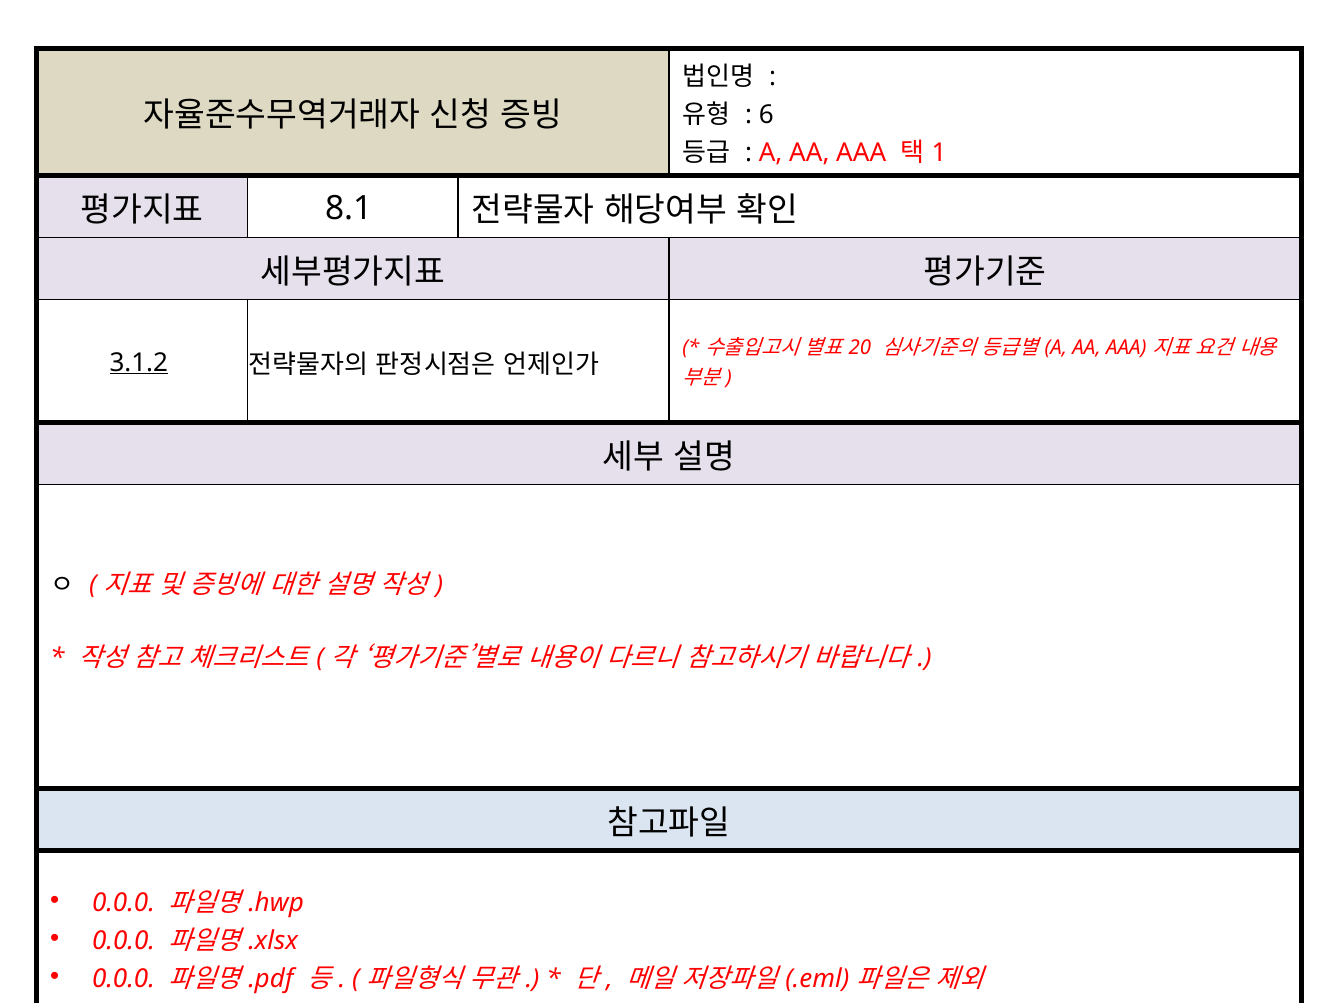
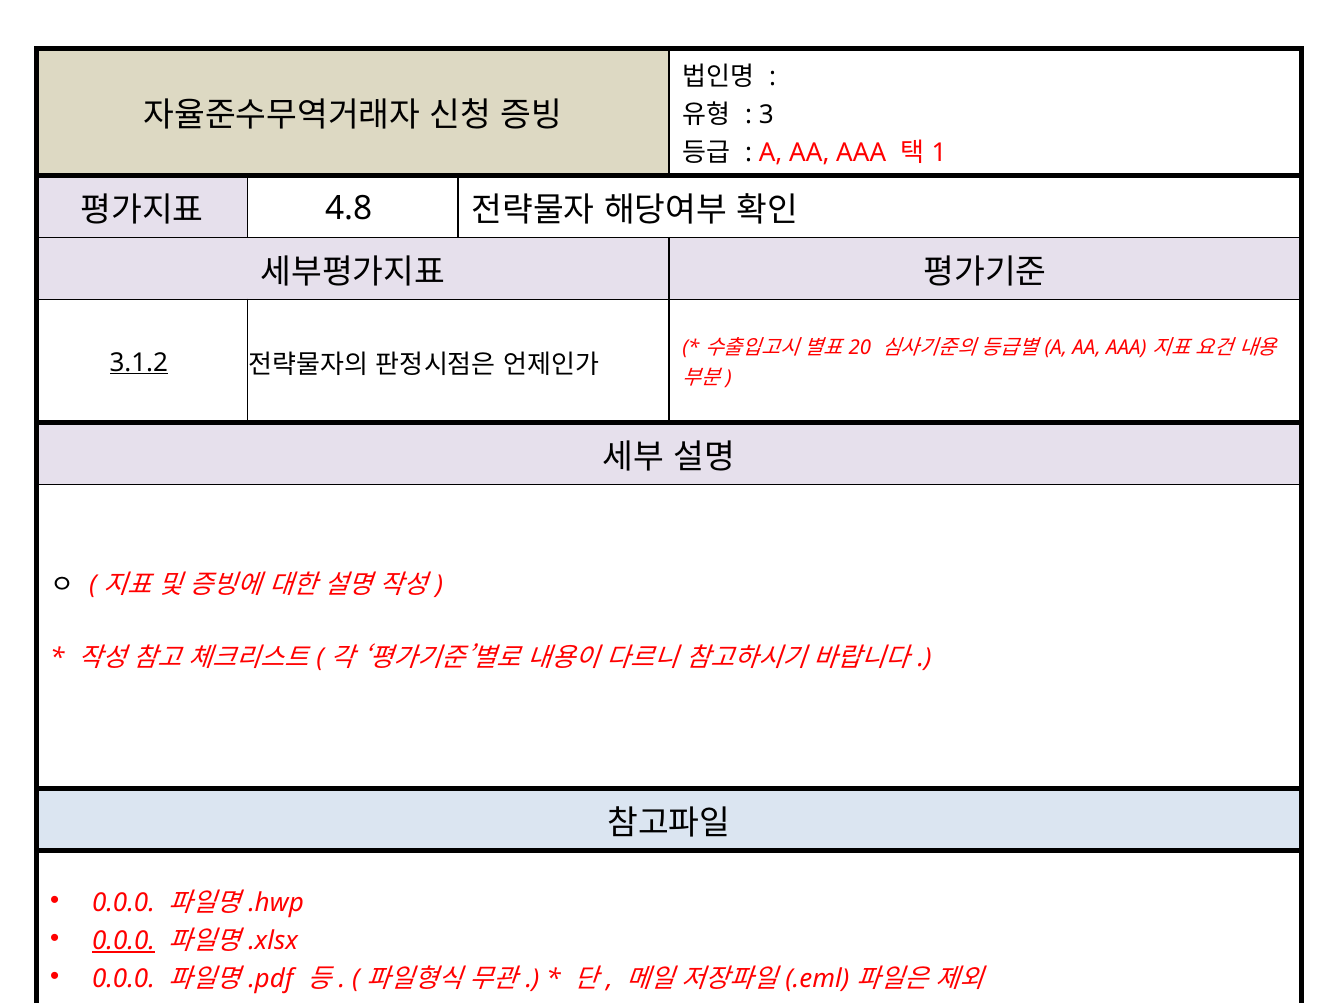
6: 6 -> 3
8.1: 8.1 -> 4.8
0.0.0 at (124, 941) underline: none -> present
